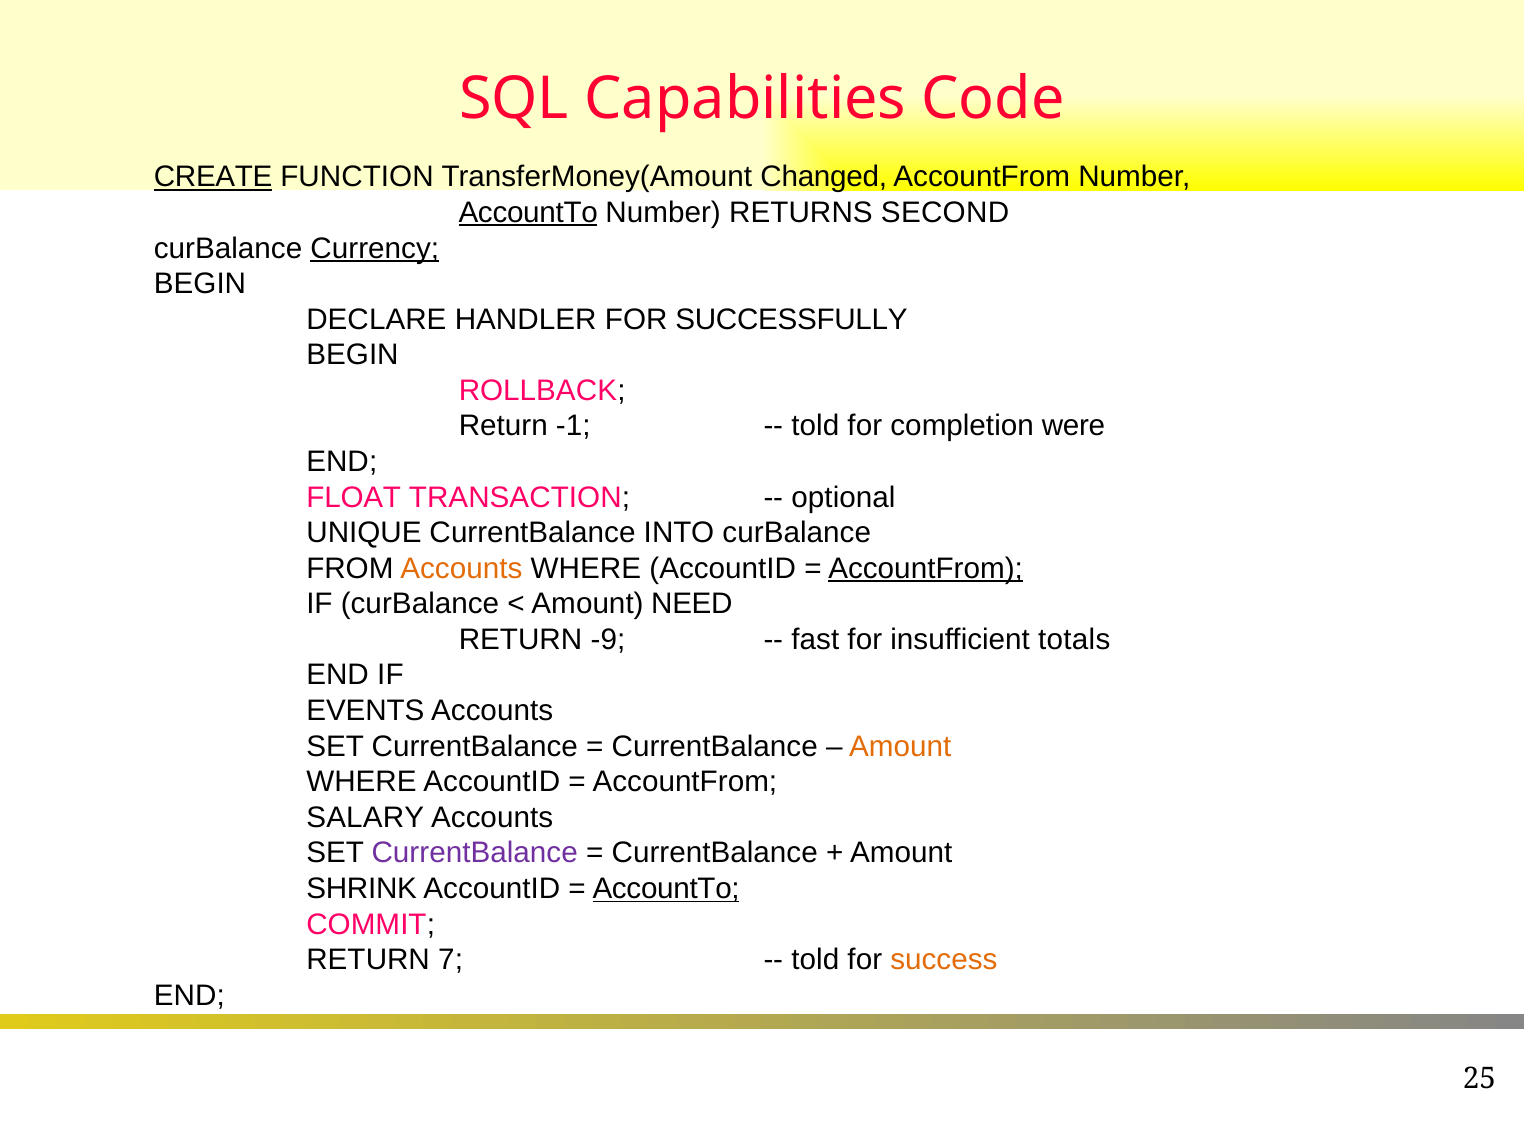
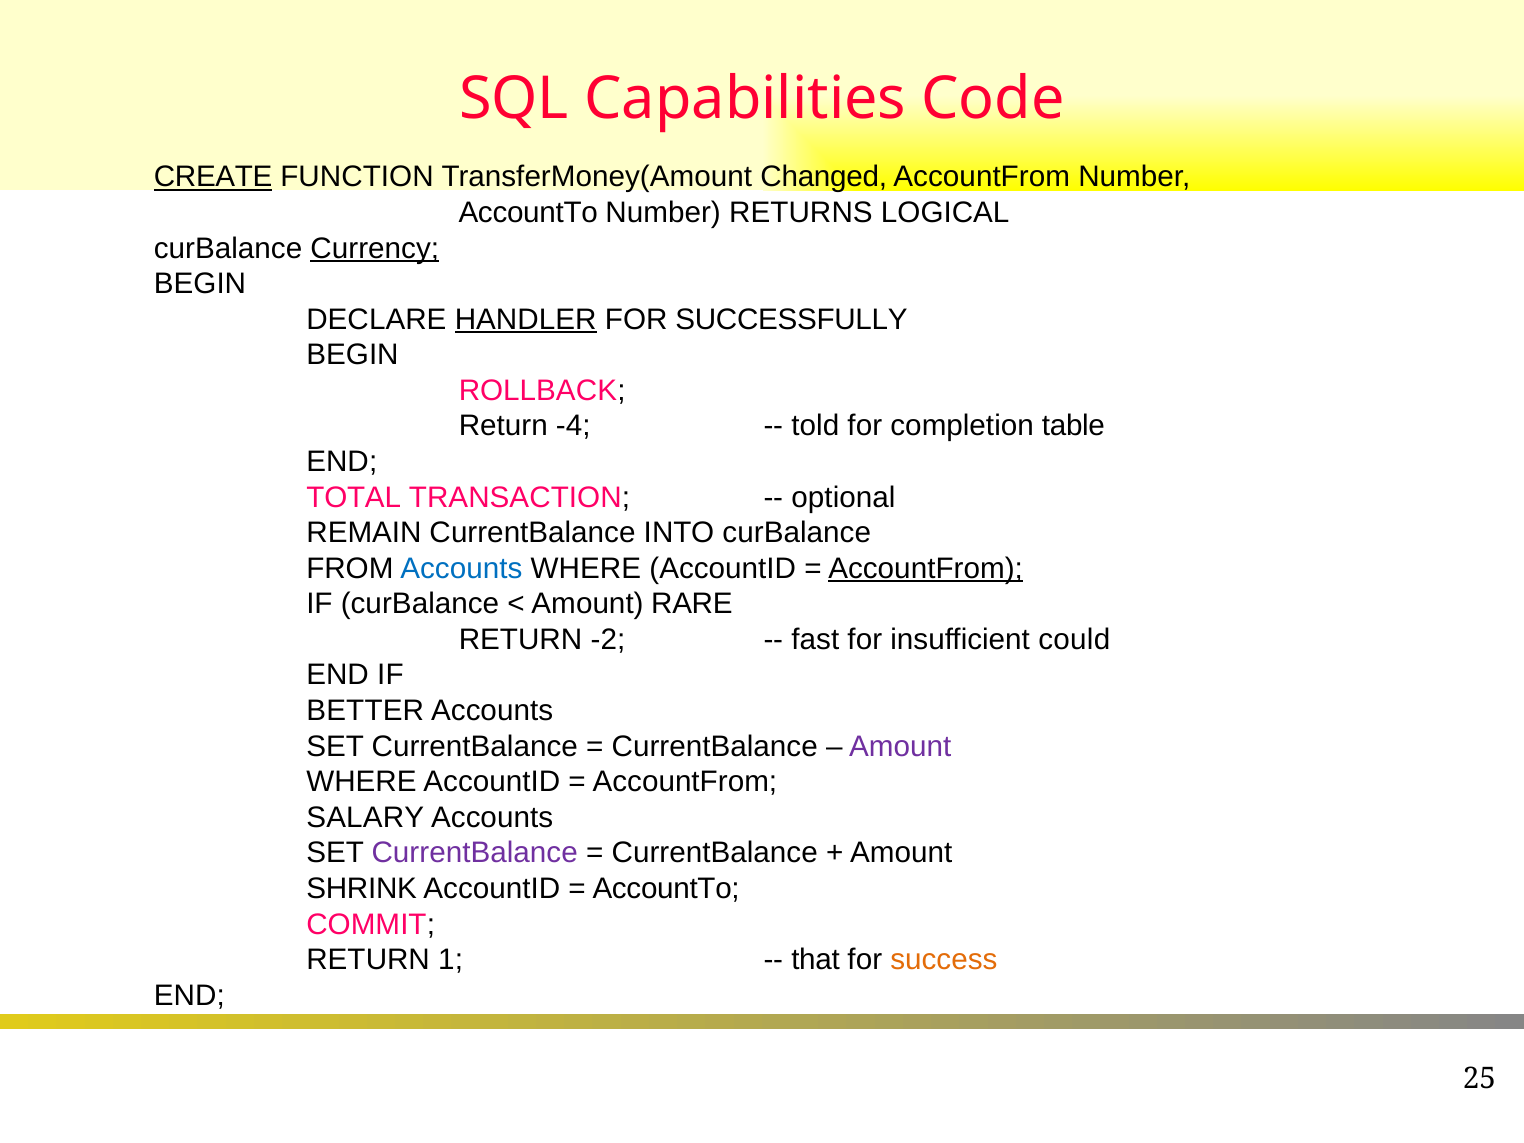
AccountTo at (528, 213) underline: present -> none
SECOND: SECOND -> LOGICAL
HANDLER underline: none -> present
-1: -1 -> -4
were: were -> table
FLOAT: FLOAT -> TOTAL
UNIQUE: UNIQUE -> REMAIN
Accounts at (461, 568) colour: orange -> blue
NEED: NEED -> RARE
-9: -9 -> -2
totals: totals -> could
EVENTS: EVENTS -> BETTER
Amount at (900, 746) colour: orange -> purple
AccountTo at (666, 889) underline: present -> none
7: 7 -> 1
told at (815, 960): told -> that
